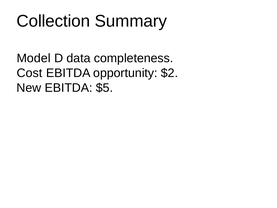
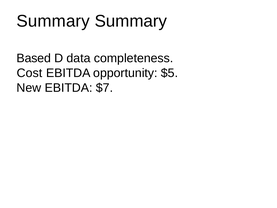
Collection at (53, 21): Collection -> Summary
Model: Model -> Based
$2: $2 -> $5
$5: $5 -> $7
